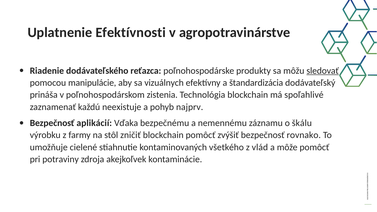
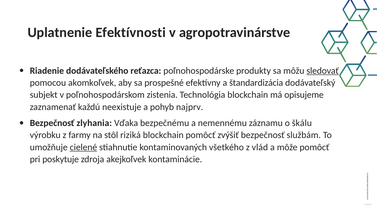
manipulácie: manipulácie -> akomkoľvek
vizuálnych: vizuálnych -> prospešné
prináša: prináša -> subjekt
spoľahlivé: spoľahlivé -> opisujeme
aplikácií: aplikácií -> zlyhania
zničiť: zničiť -> riziká
rovnako: rovnako -> službám
cielené underline: none -> present
potraviny: potraviny -> poskytuje
